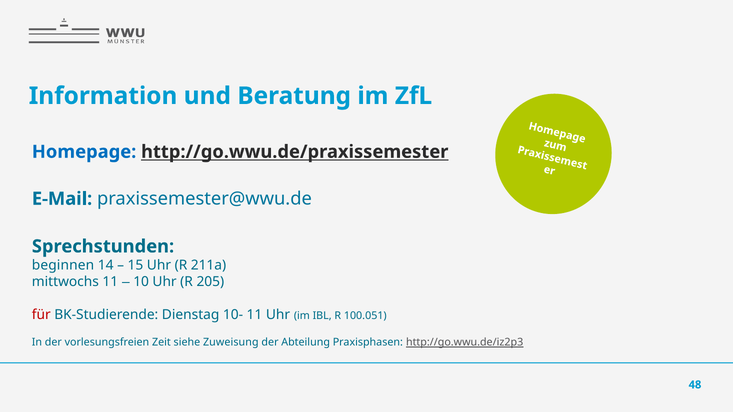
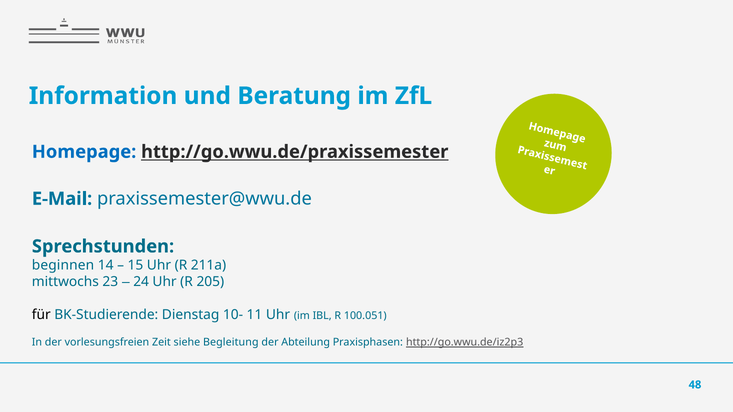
mittwochs 11: 11 -> 23
10: 10 -> 24
für colour: red -> black
Zuweisung: Zuweisung -> Begleitung
